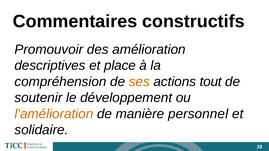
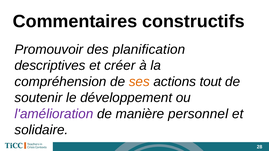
amélioration: amélioration -> planification
place: place -> créer
l'amélioration colour: orange -> purple
